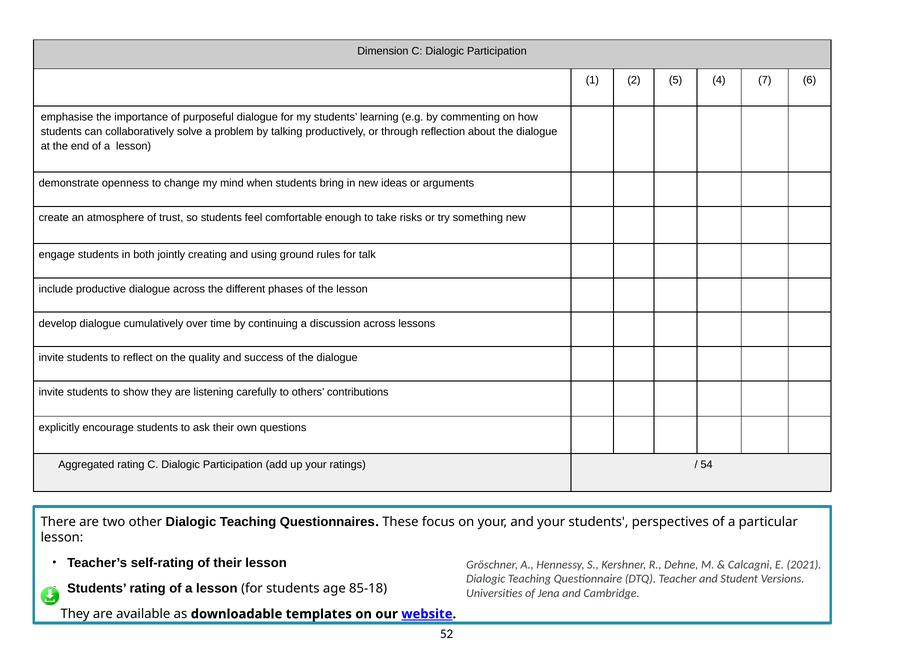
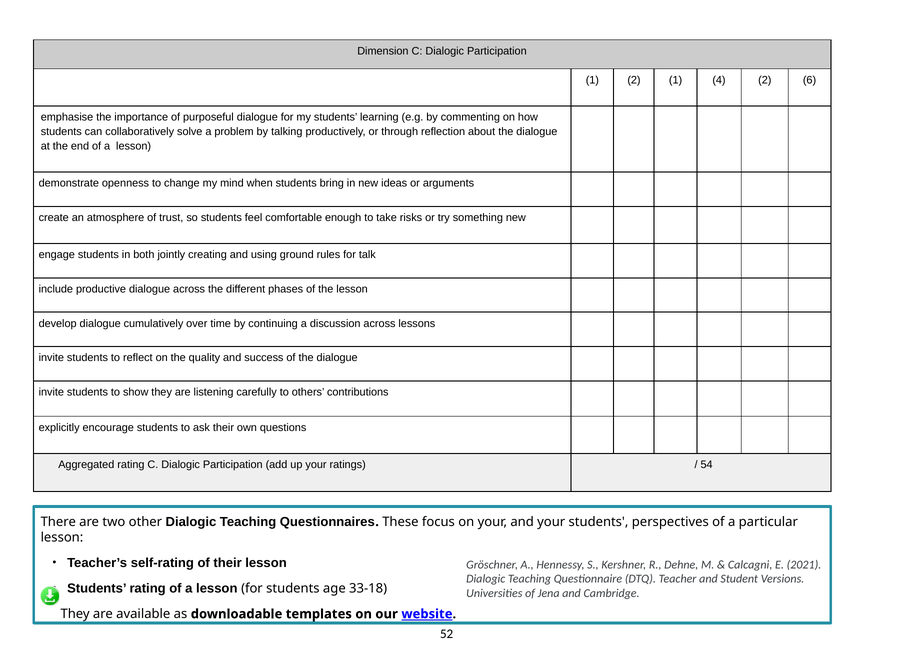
2 5: 5 -> 1
4 7: 7 -> 2
85-18: 85-18 -> 33-18
